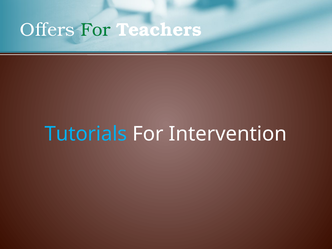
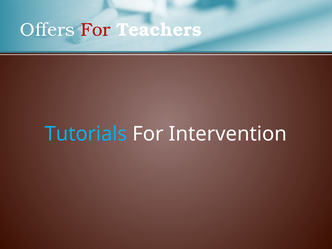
For at (95, 30) colour: green -> red
